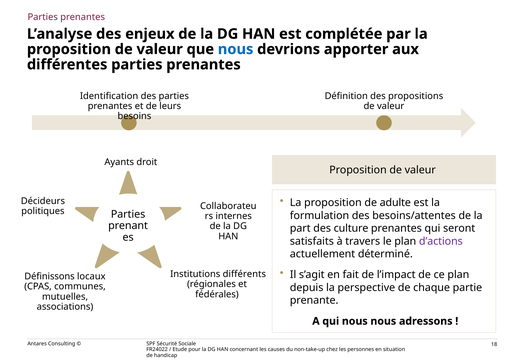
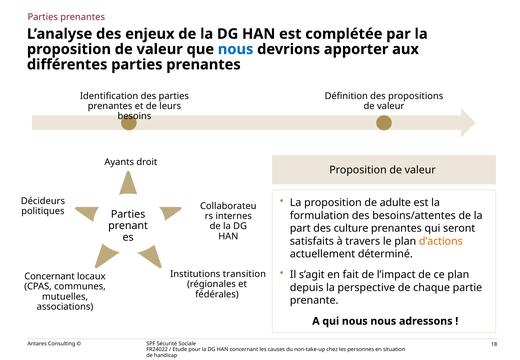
d’actions colour: purple -> orange
différents: différents -> transition
Définissons at (50, 276): Définissons -> Concernant
